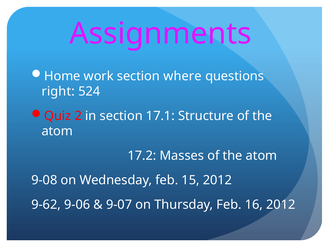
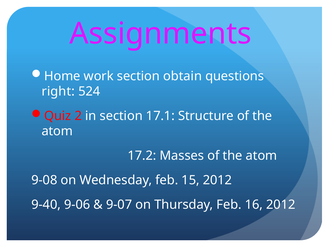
where: where -> obtain
9-62: 9-62 -> 9-40
